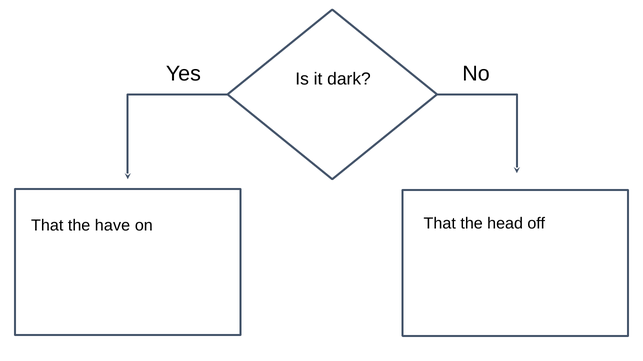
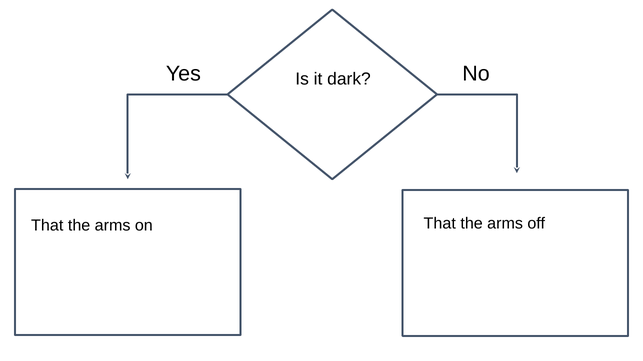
have at (113, 226): have -> arms
head at (505, 224): head -> arms
